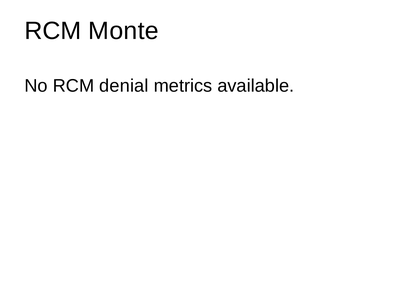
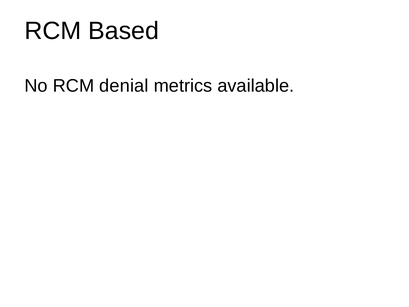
Monte: Monte -> Based
